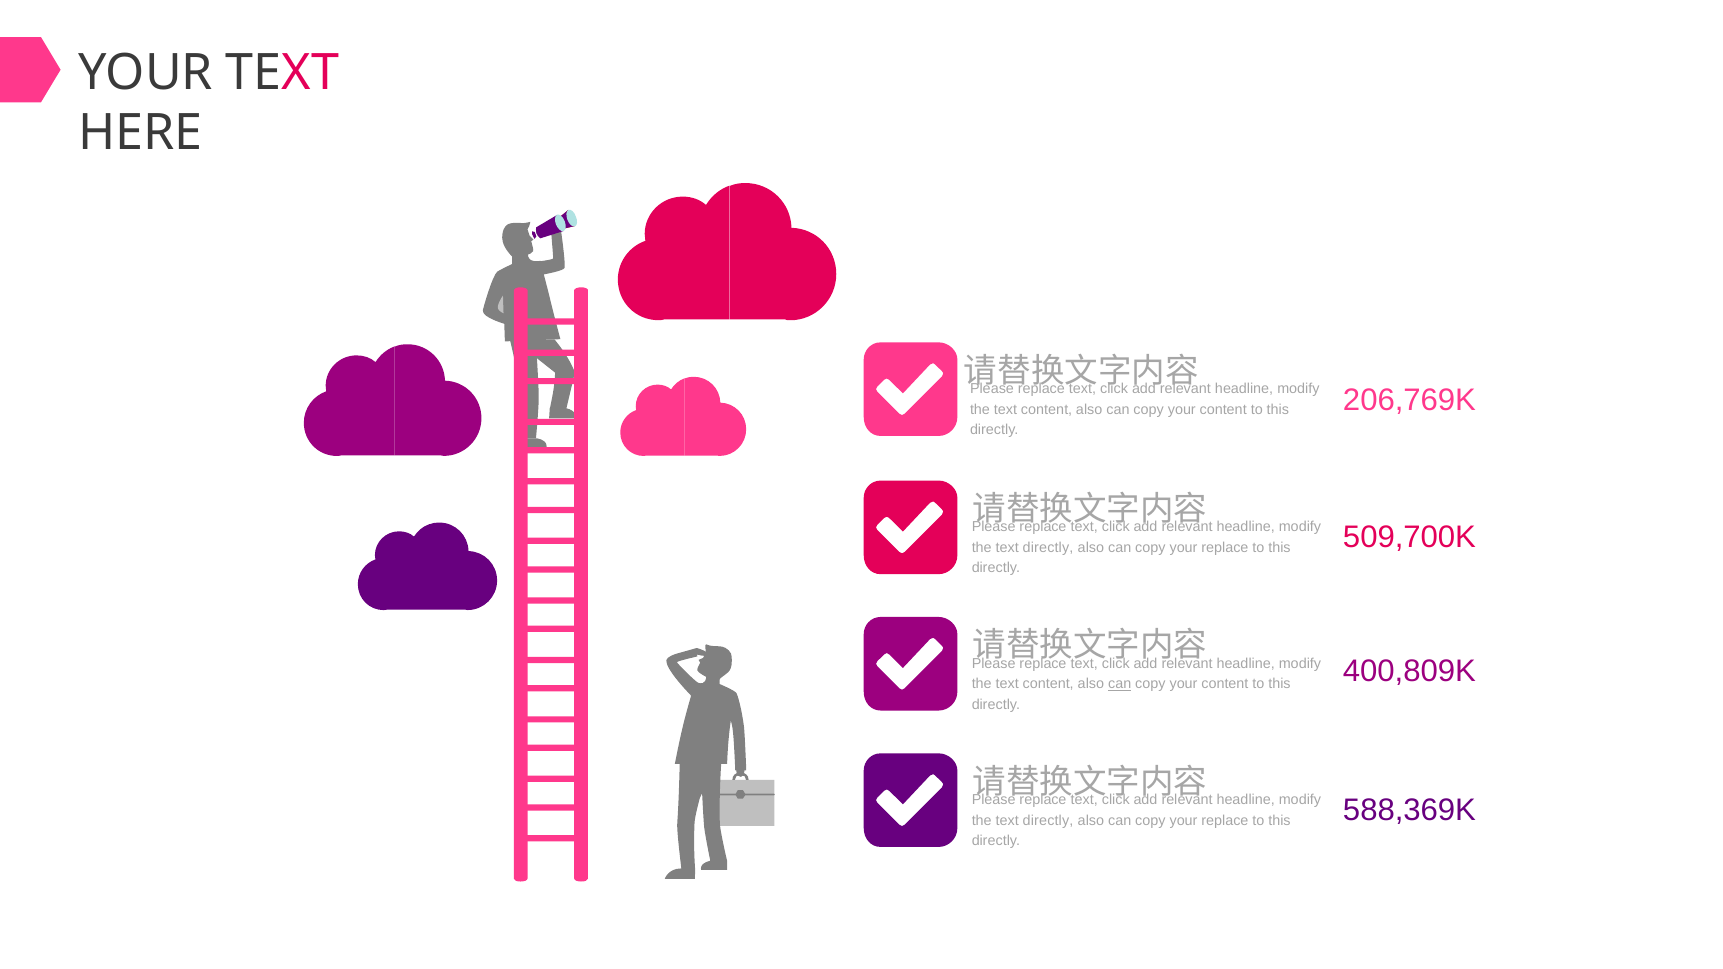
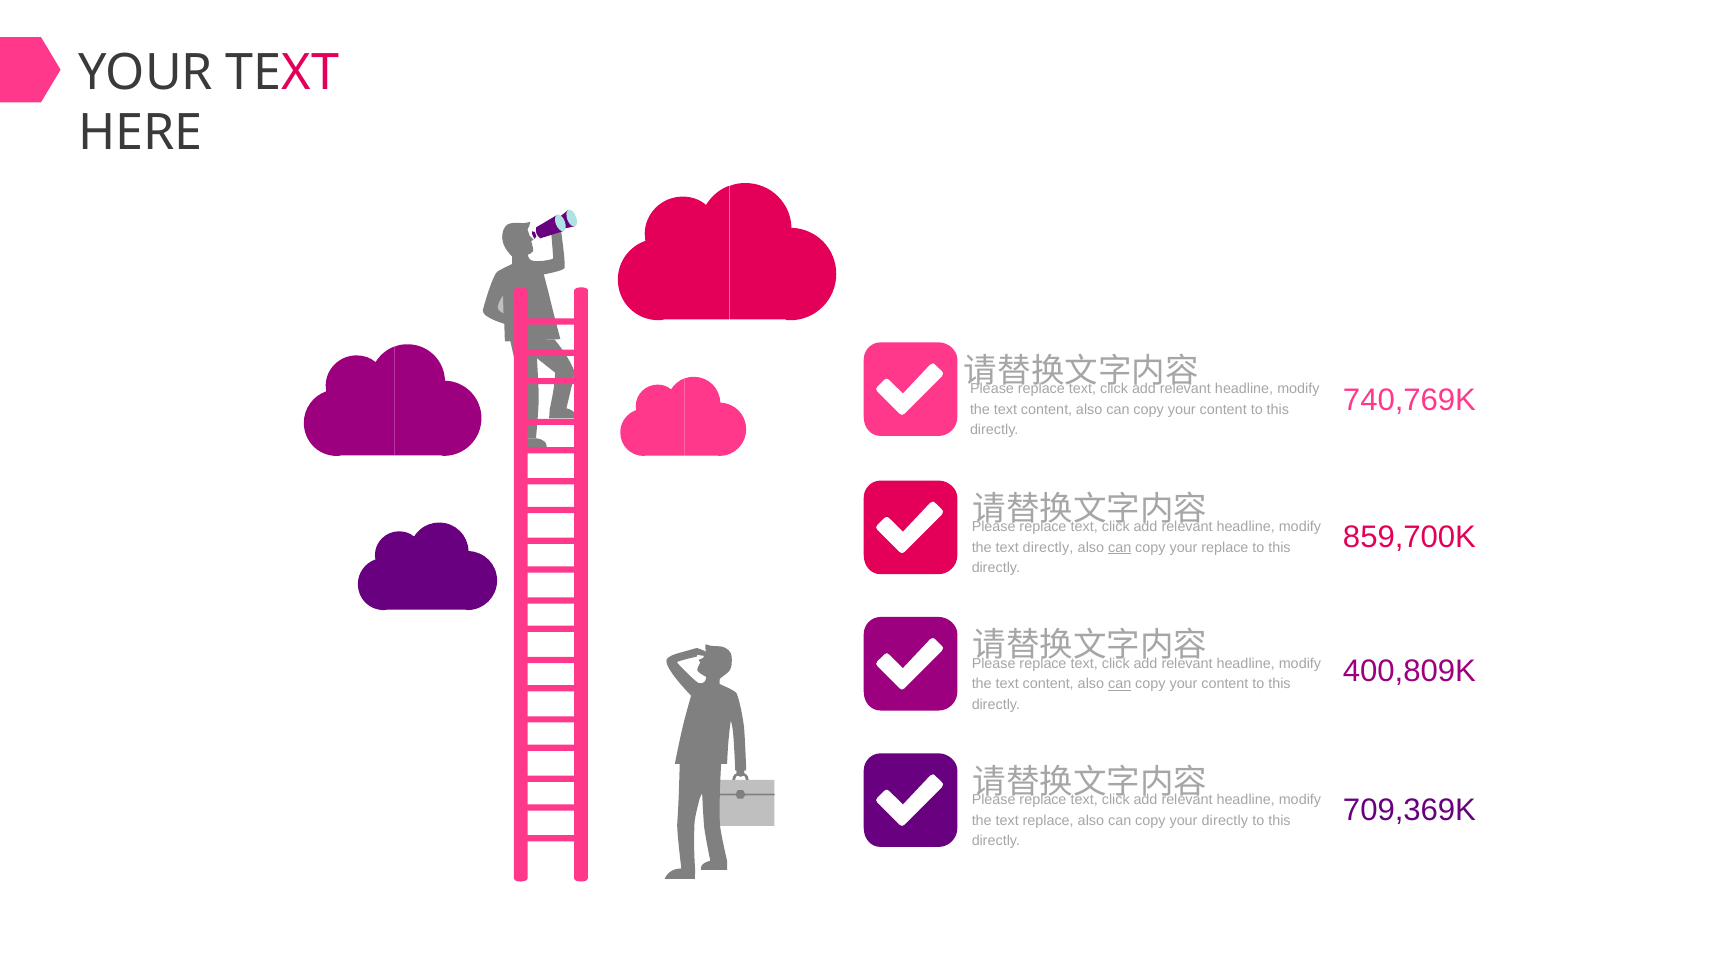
206,769K: 206,769K -> 740,769K
509,700K: 509,700K -> 859,700K
can at (1120, 548) underline: none -> present
588,369K: 588,369K -> 709,369K
directly at (1048, 821): directly -> replace
replace at (1225, 821): replace -> directly
